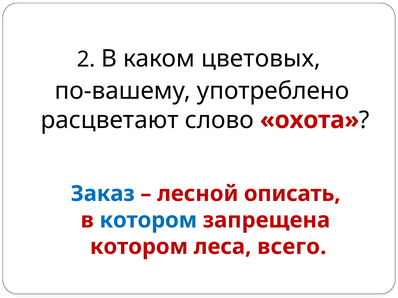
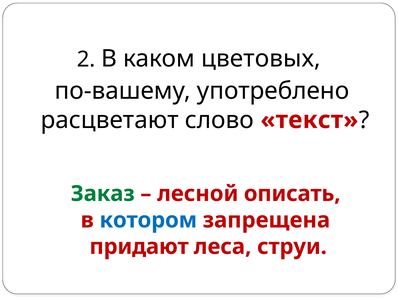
охота: охота -> текст
Заказ colour: blue -> green
котором at (139, 247): котором -> придают
всего: всего -> струи
